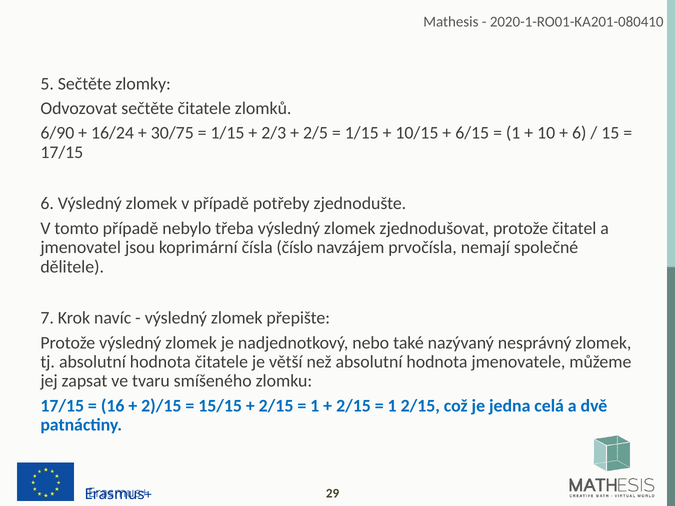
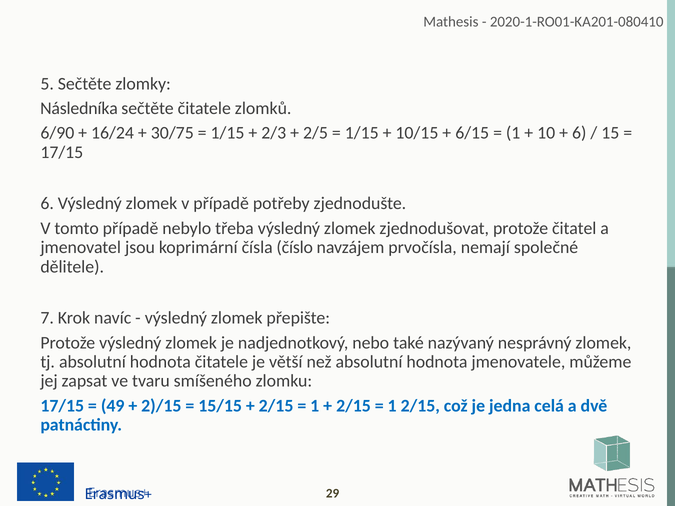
Odvozovat: Odvozovat -> Následníka
16: 16 -> 49
